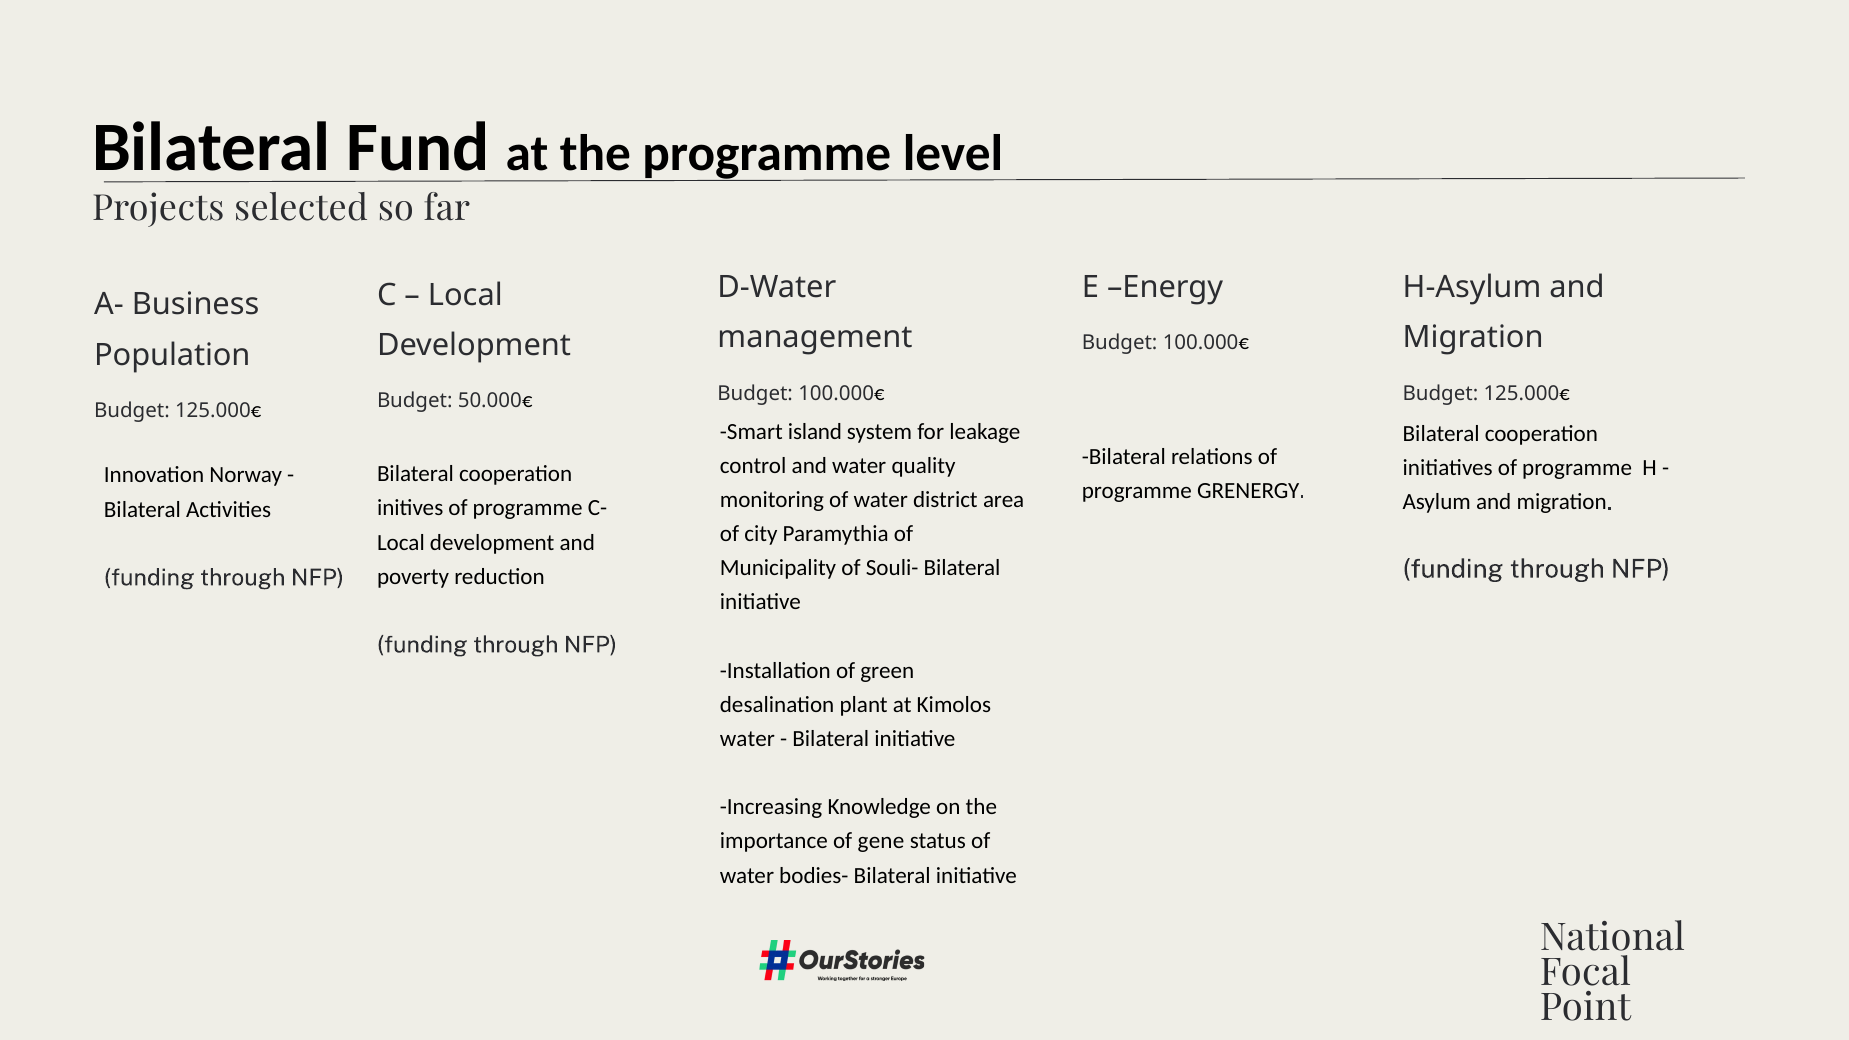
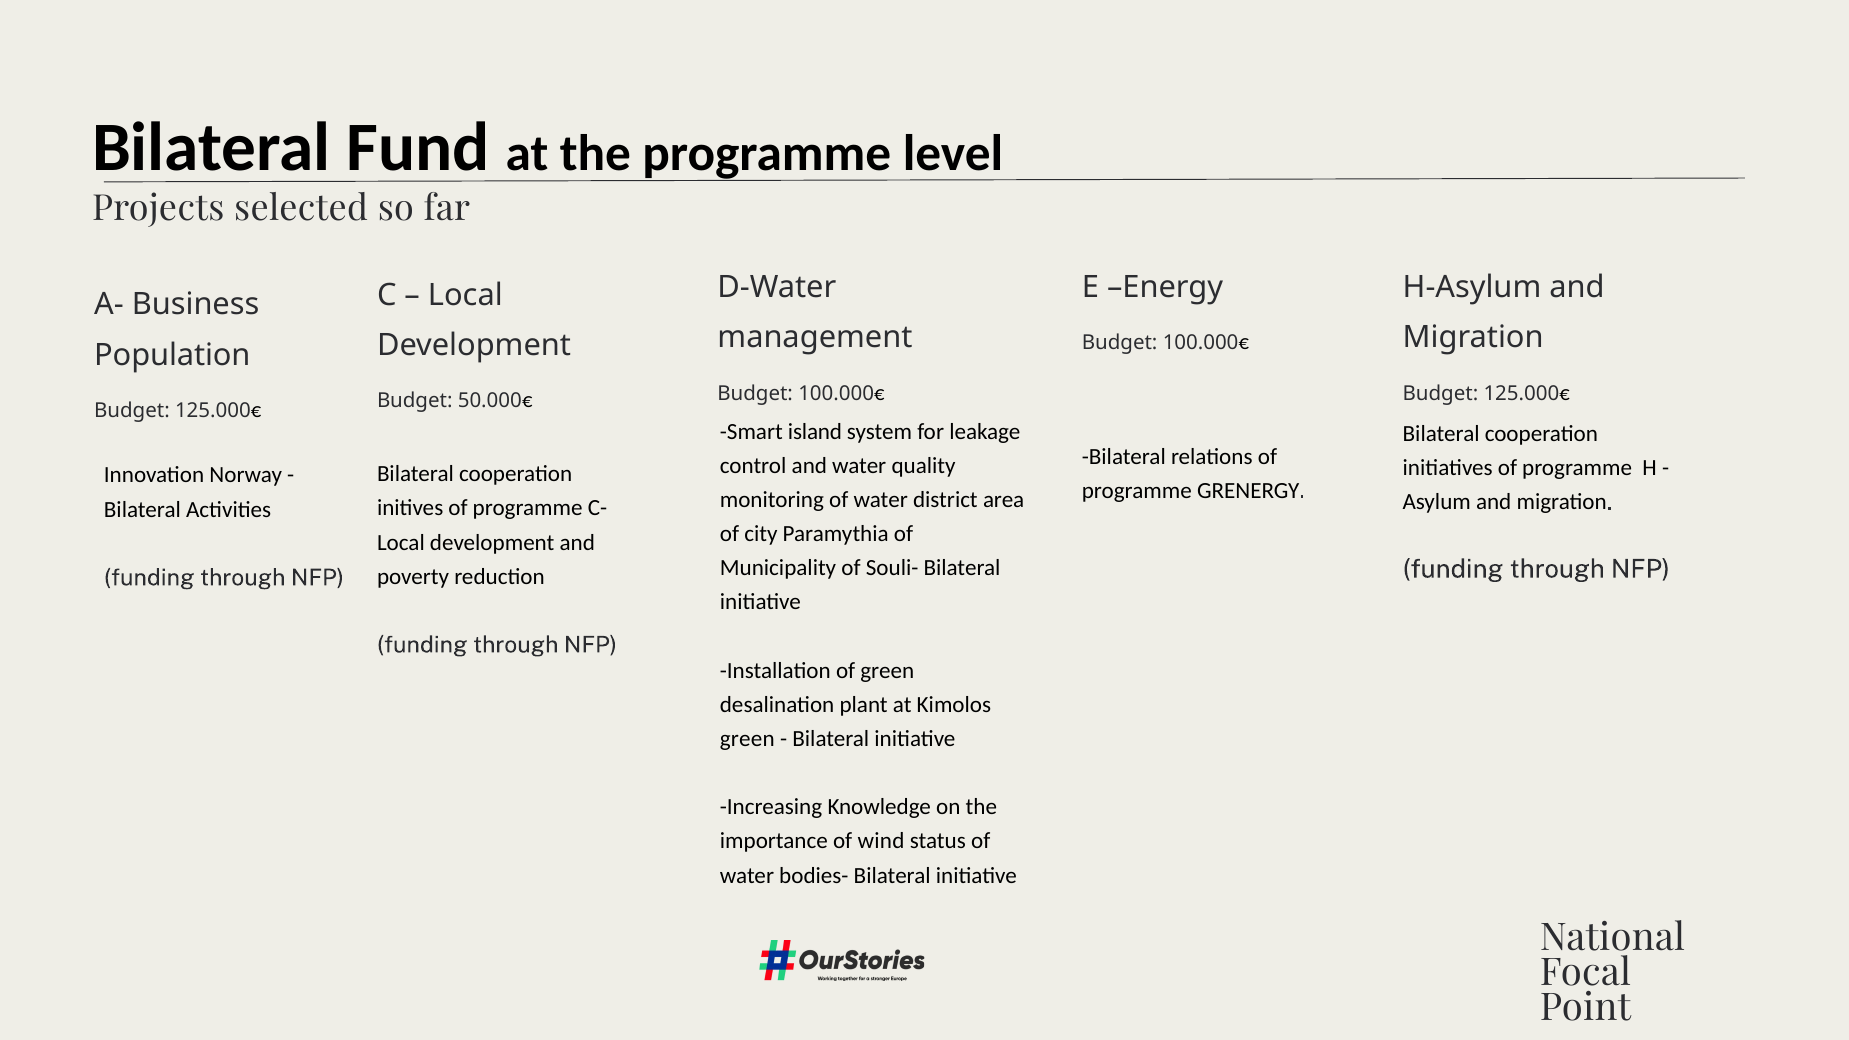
water at (747, 739): water -> green
gene: gene -> wind
